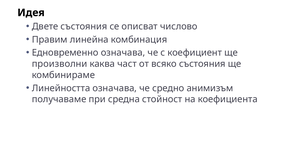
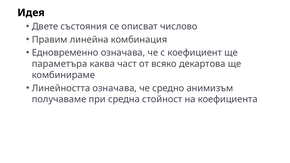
произволни: произволни -> параметъра
всяко състояния: състояния -> декартова
